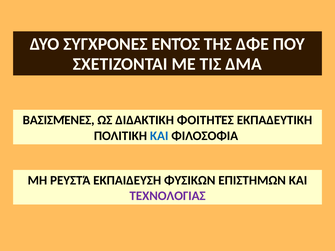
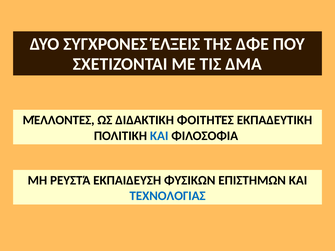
ΕΝΤΌΣ: ΕΝΤΌΣ -> ΈΛΞΕΙΣ
ΒΑΣΙΣΜΈΝΕΣ: ΒΑΣΙΣΜΈΝΕΣ -> ΜΈΛΛΟΝΤΕΣ
ΤΕΧΝΟΛΟΓΙΑΣ colour: purple -> blue
